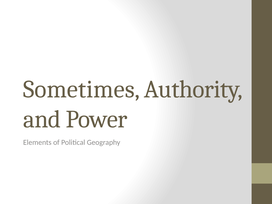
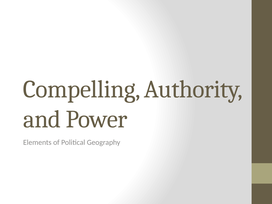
Sometimes: Sometimes -> Compelling
